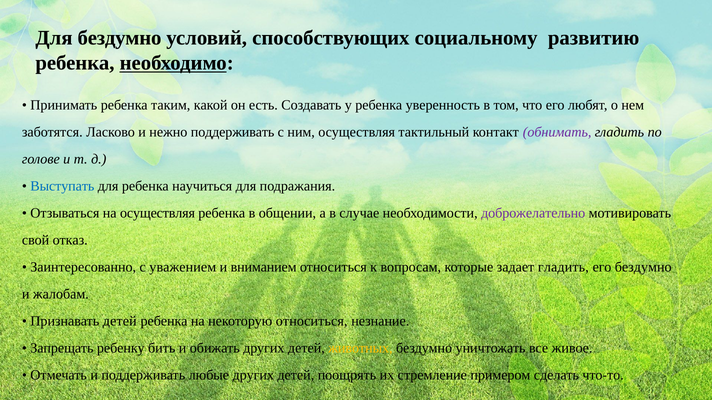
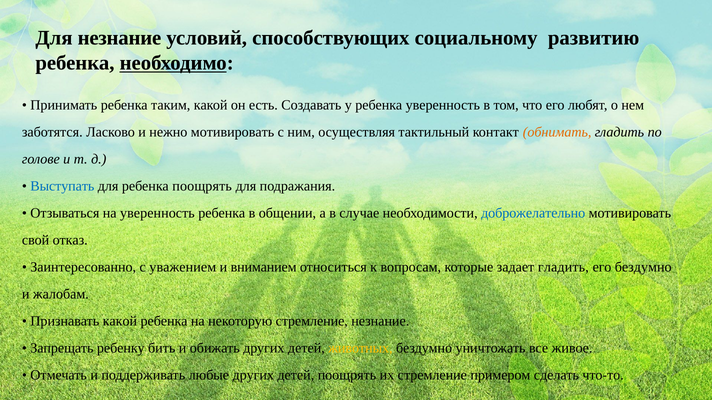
Для бездумно: бездумно -> незнание
нежно поддерживать: поддерживать -> мотивировать
обнимать colour: purple -> orange
ребенка научиться: научиться -> поощрять
на осуществляя: осуществляя -> уверенность
доброжелательно colour: purple -> blue
Признавать детей: детей -> какой
некоторую относиться: относиться -> стремление
